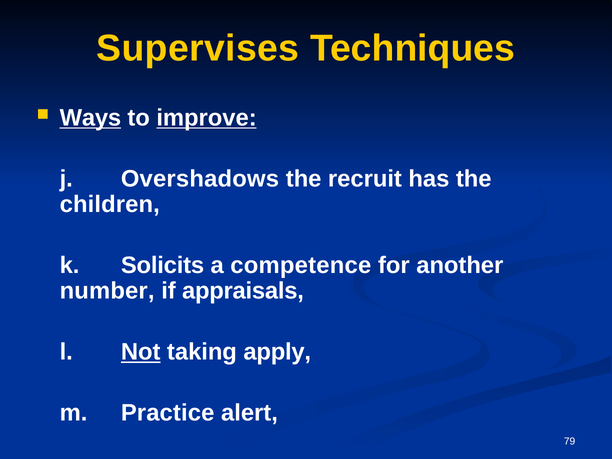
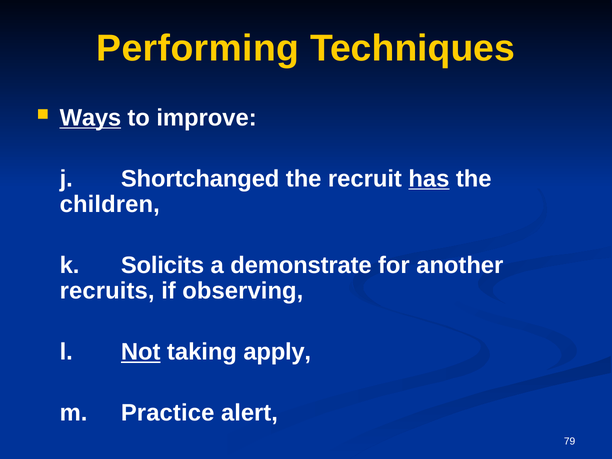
Supervises: Supervises -> Performing
improve underline: present -> none
Overshadows: Overshadows -> Shortchanged
has underline: none -> present
competence: competence -> demonstrate
number: number -> recruits
appraisals: appraisals -> observing
